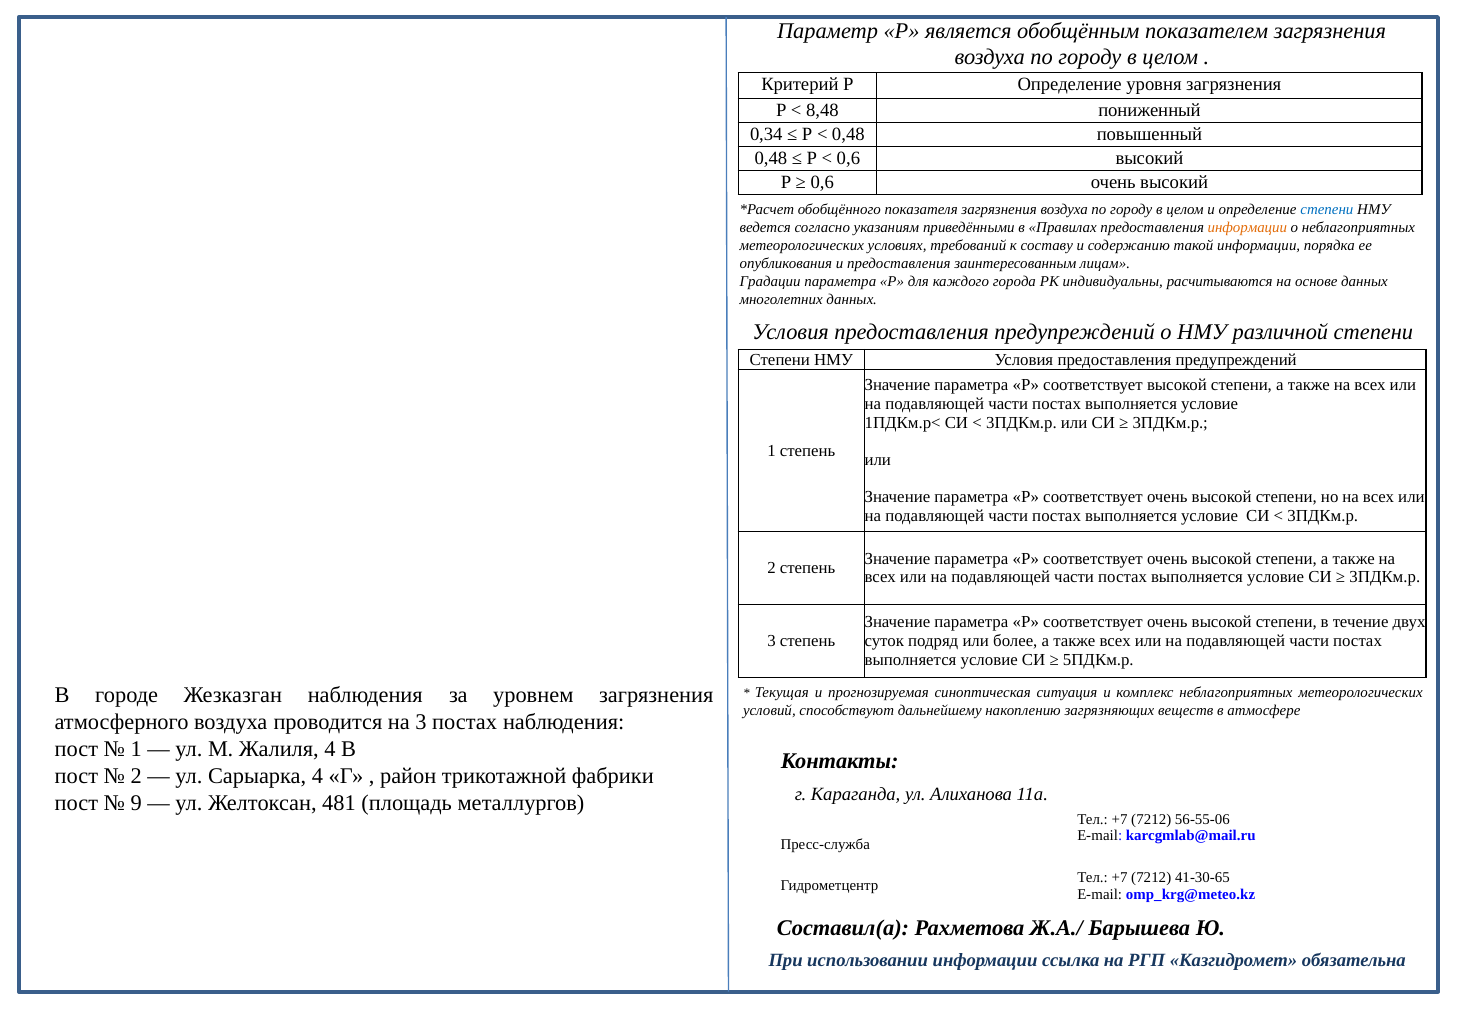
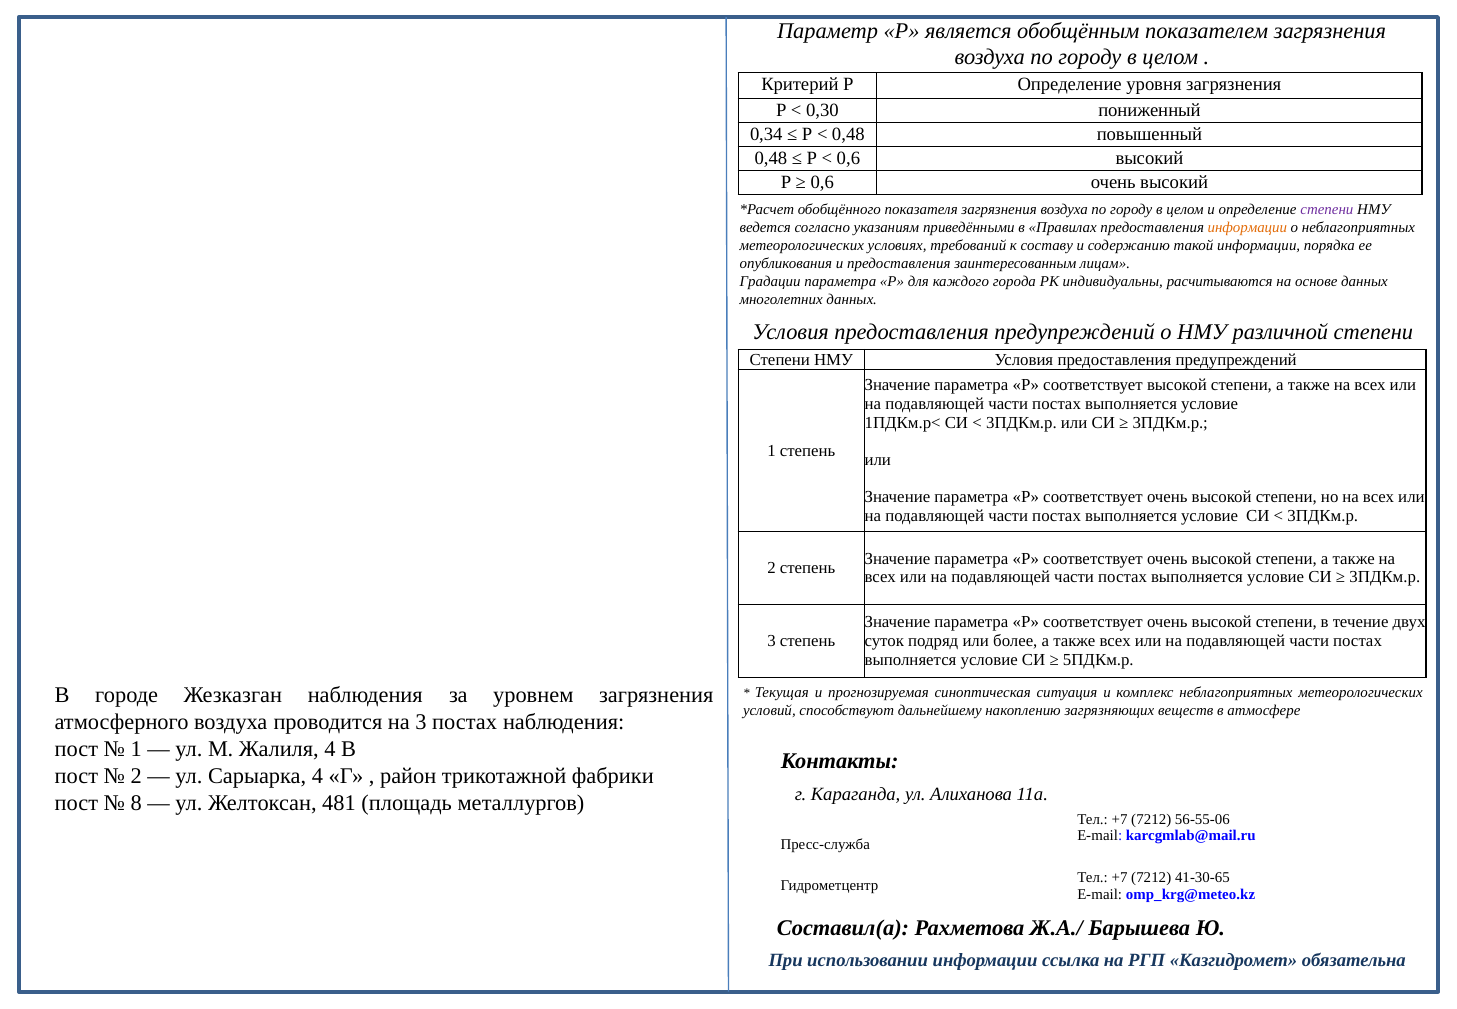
8,48: 8,48 -> 0,30
степени at (1327, 210) colour: blue -> purple
9: 9 -> 8
